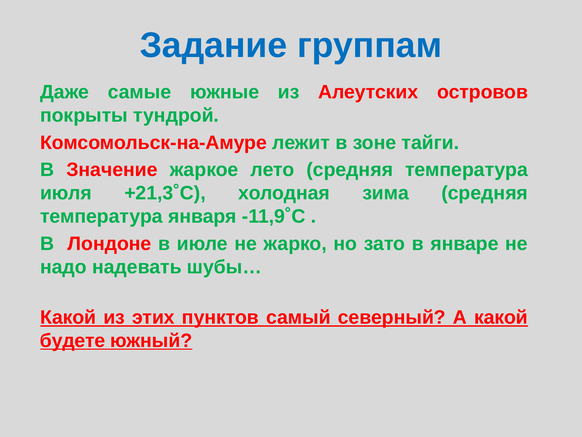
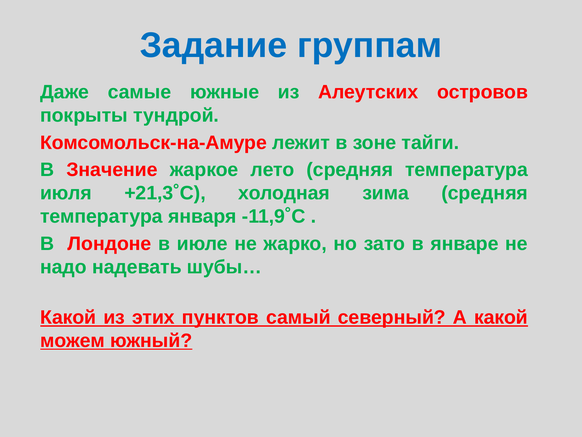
будете: будете -> можем
